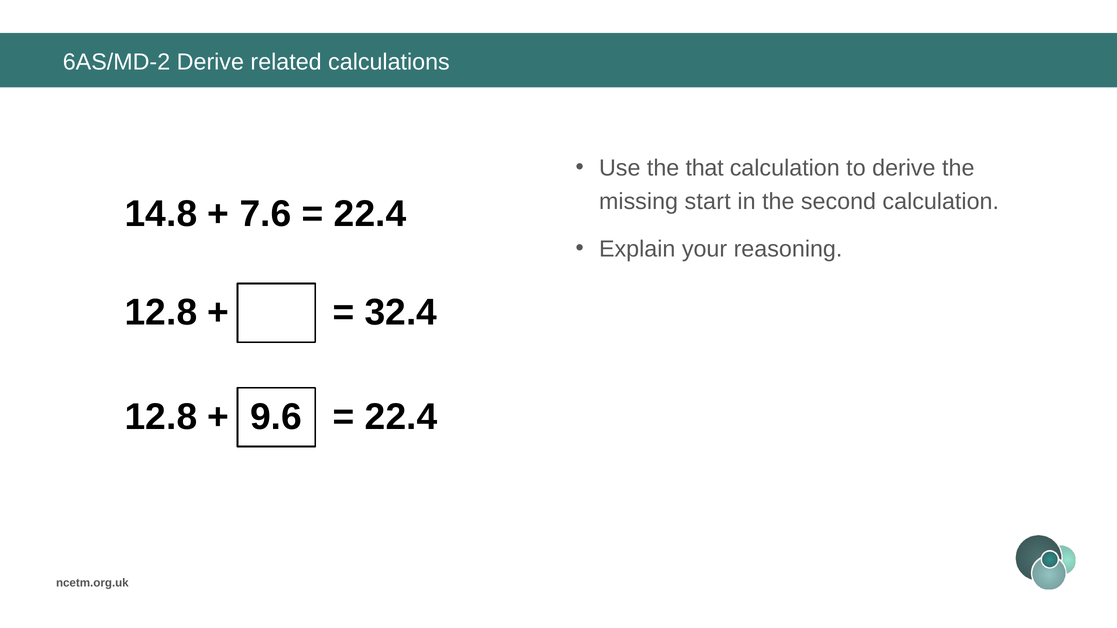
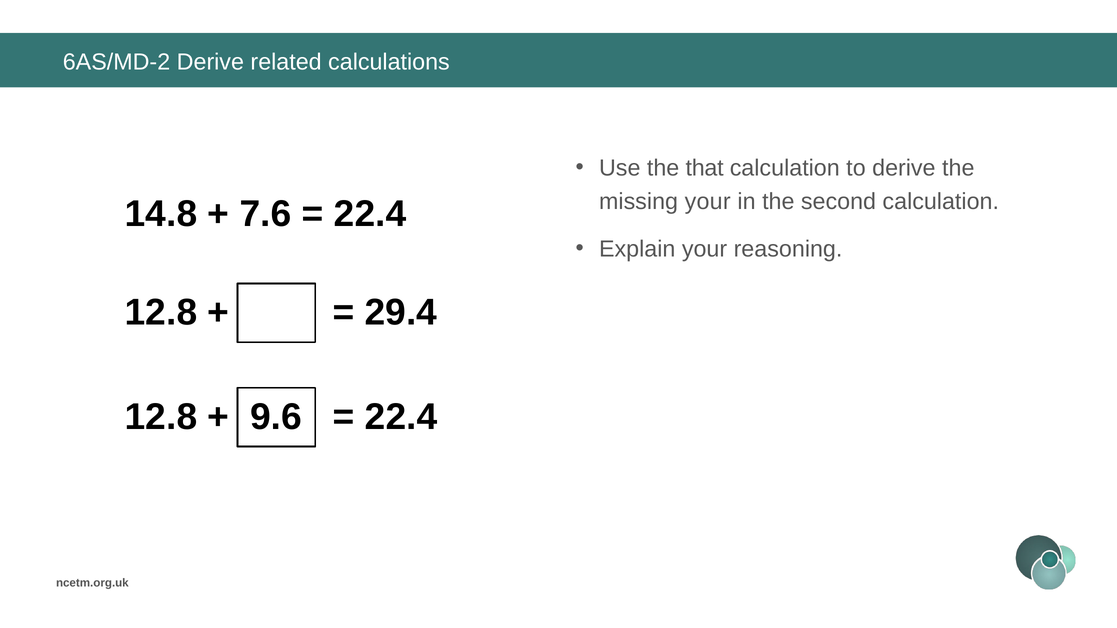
missing start: start -> your
32.4: 32.4 -> 29.4
